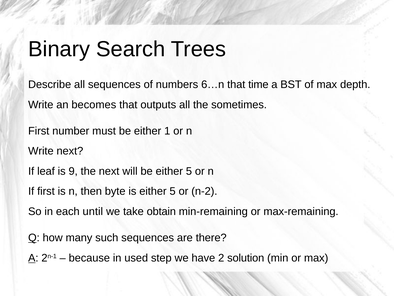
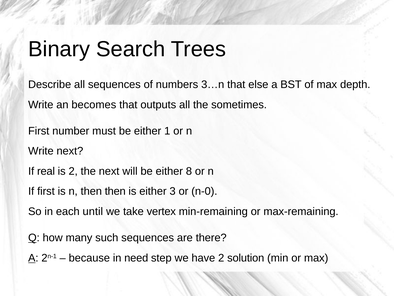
6…n: 6…n -> 3…n
time: time -> else
leaf: leaf -> real
is 9: 9 -> 2
be either 5: 5 -> 8
then byte: byte -> then
is either 5: 5 -> 3
n-2: n-2 -> n-0
obtain: obtain -> vertex
used: used -> need
